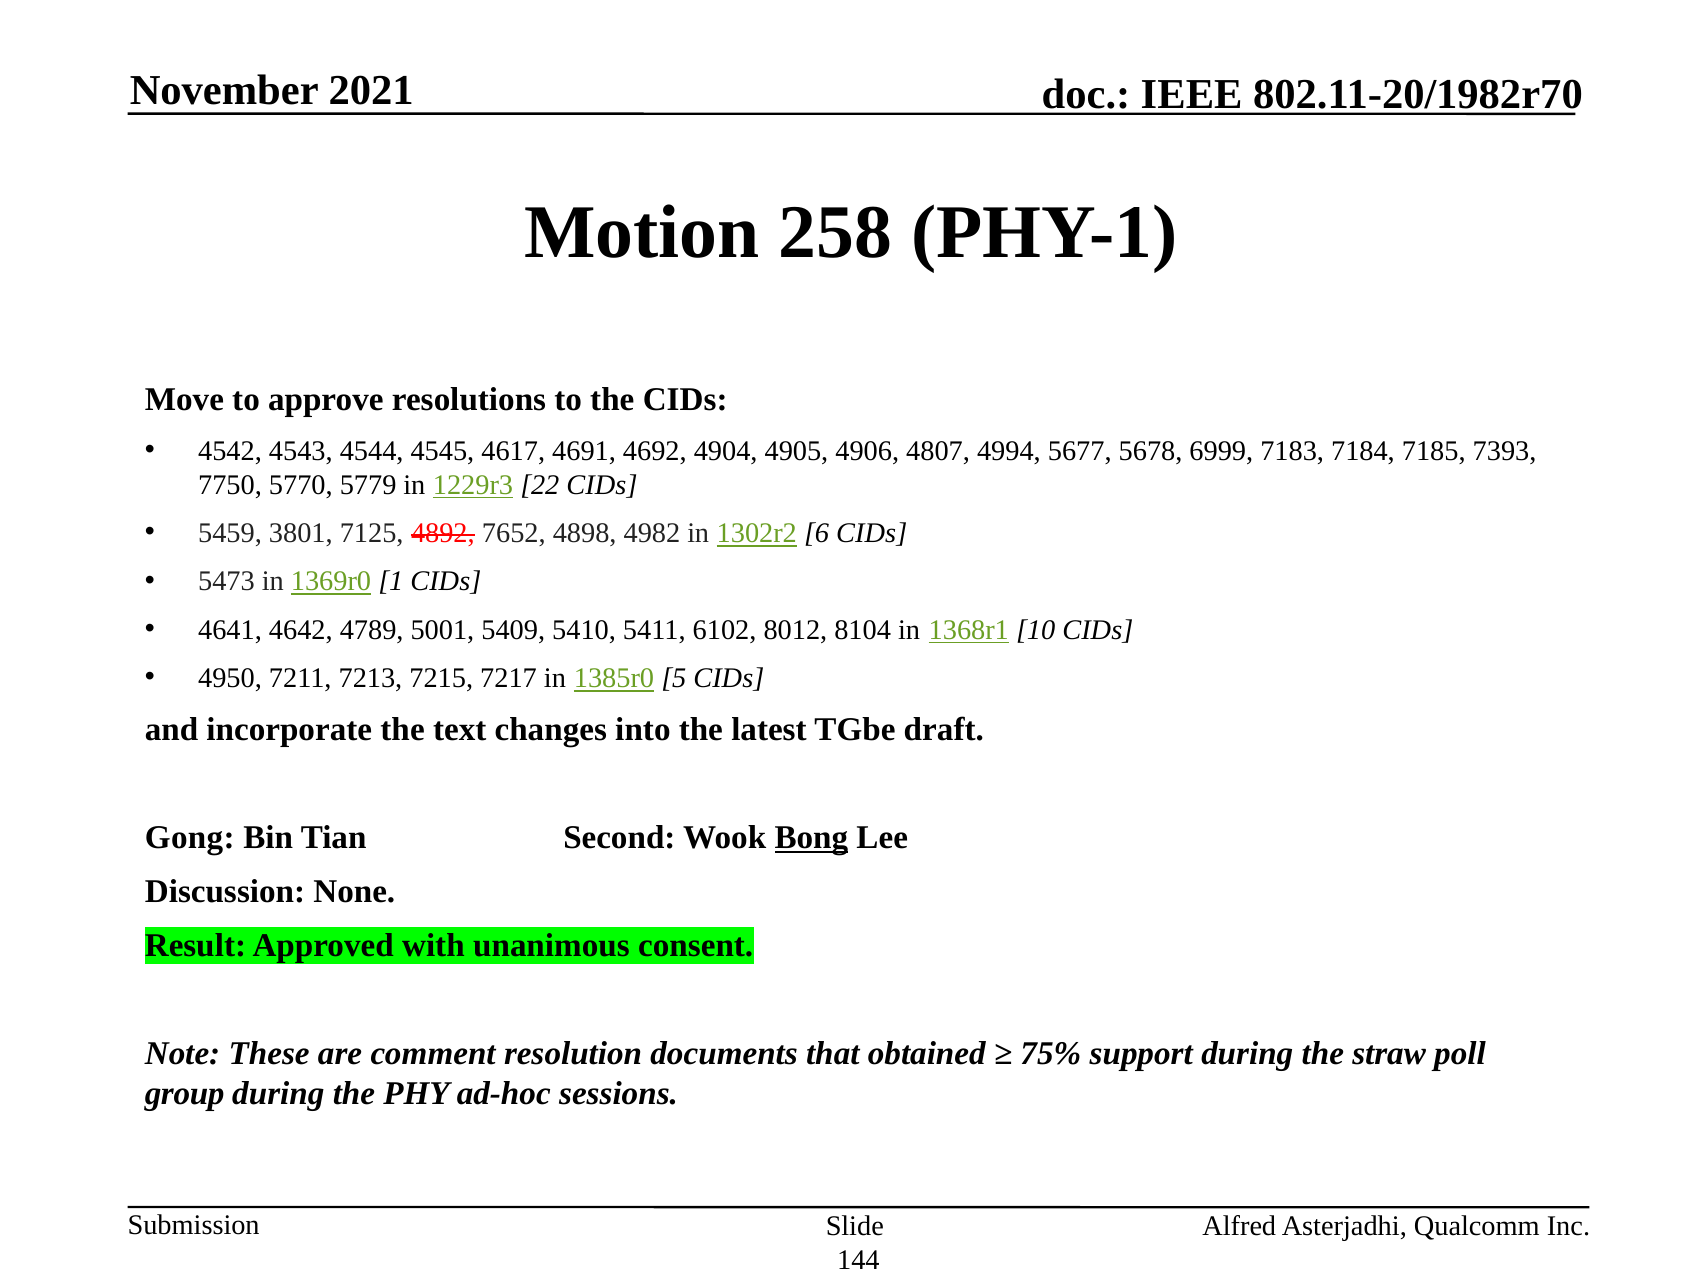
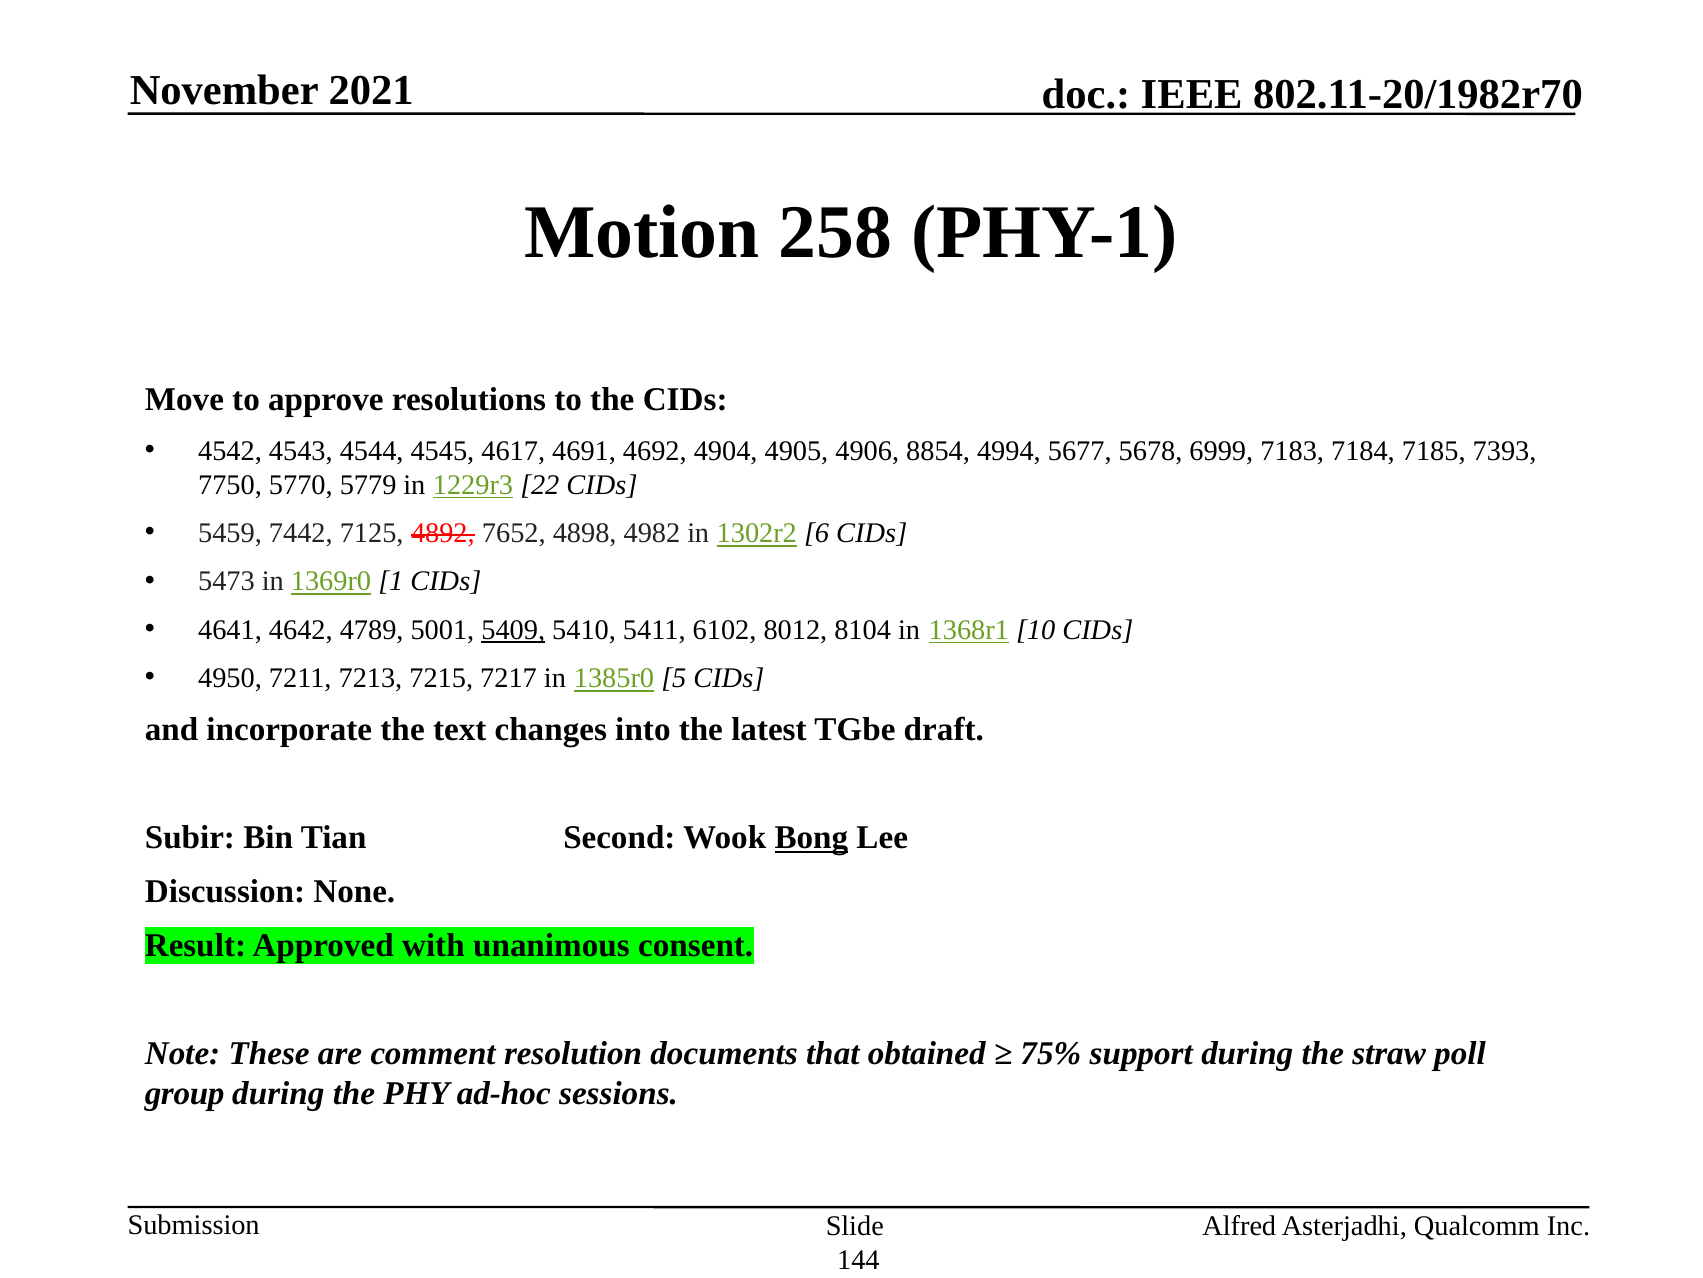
4807: 4807 -> 8854
3801: 3801 -> 7442
5409 underline: none -> present
Gong: Gong -> Subir
